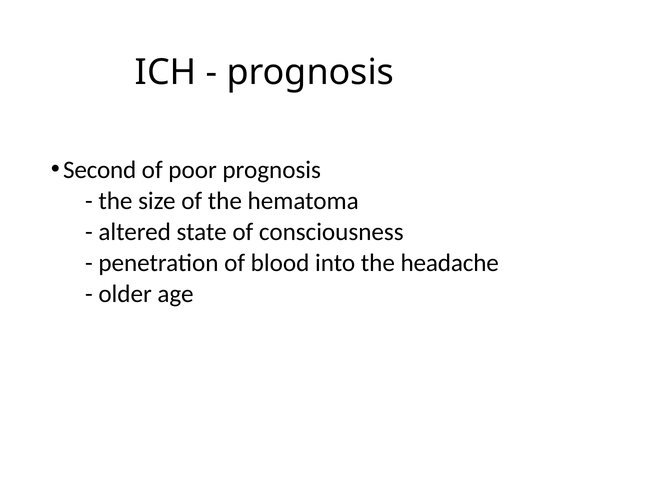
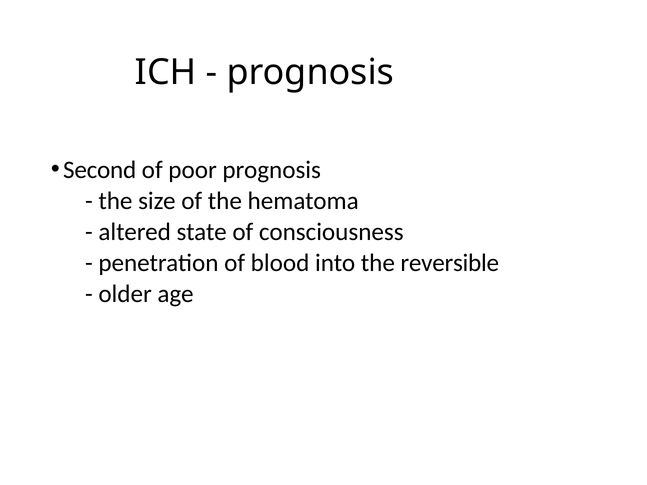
headache: headache -> reversible
